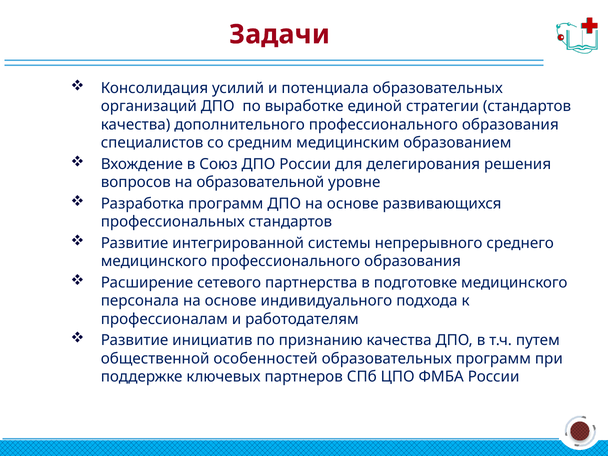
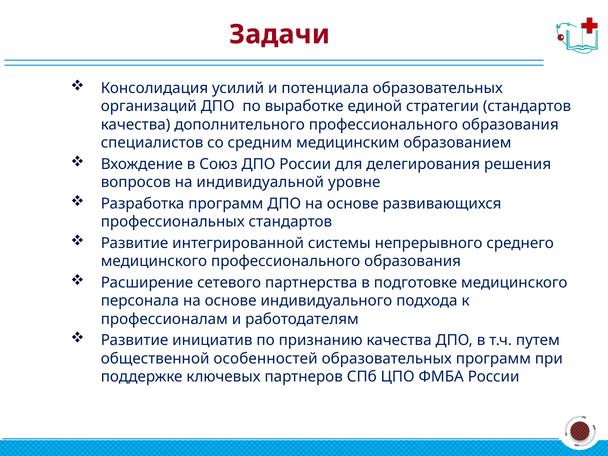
образовательной: образовательной -> индивидуальной
